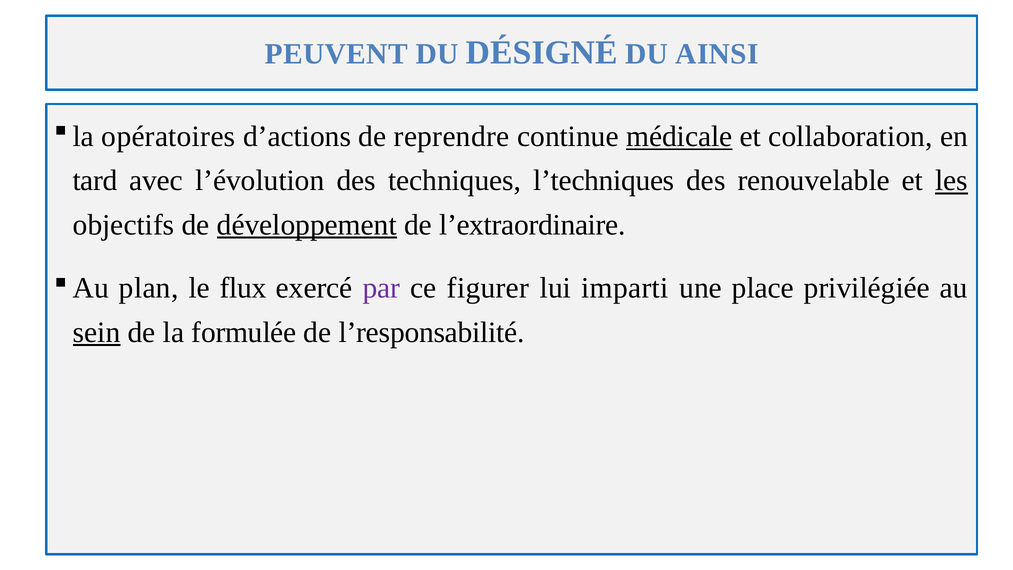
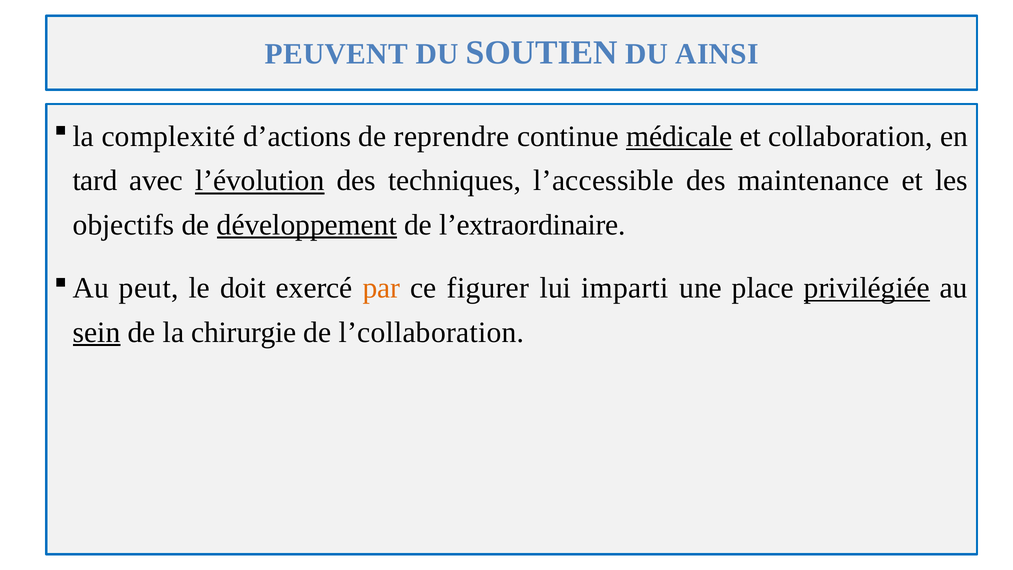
DÉSIGNÉ: DÉSIGNÉ -> SOUTIEN
opératoires: opératoires -> complexité
l’évolution underline: none -> present
l’techniques: l’techniques -> l’accessible
renouvelable: renouvelable -> maintenance
les underline: present -> none
plan: plan -> peut
flux: flux -> doit
par colour: purple -> orange
privilégiée underline: none -> present
formulée: formulée -> chirurgie
l’responsabilité: l’responsabilité -> l’collaboration
